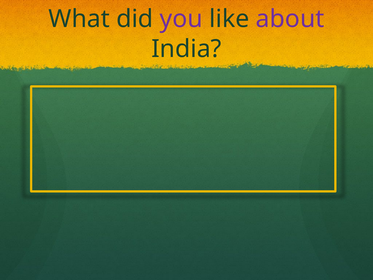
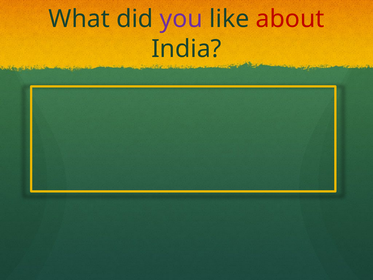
about colour: purple -> red
